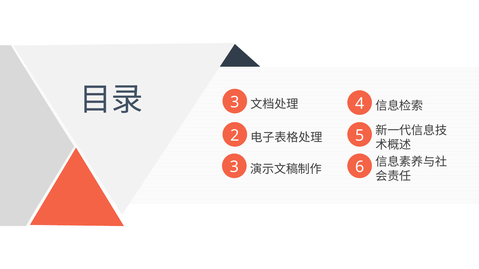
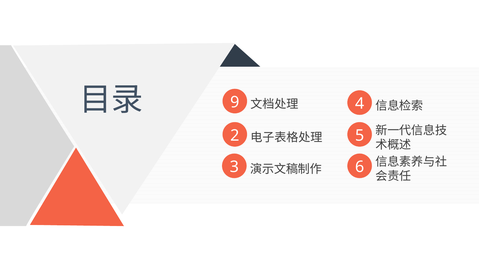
3 at (235, 102): 3 -> 9
